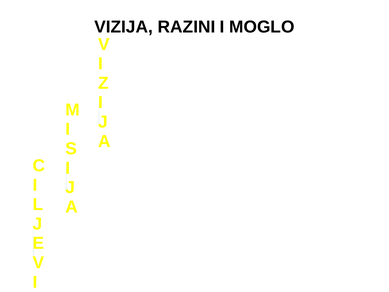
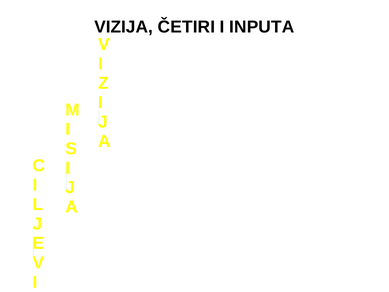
RAZINI: RAZINI -> ČETIRI
MOGLO: MOGLO -> INPUTA
